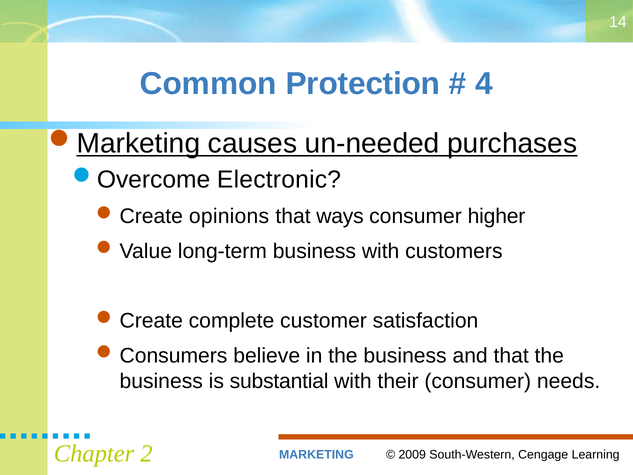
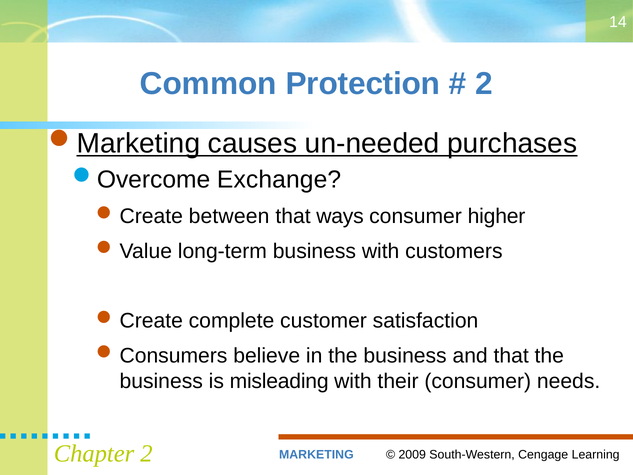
4 at (484, 84): 4 -> 2
Electronic: Electronic -> Exchange
opinions: opinions -> between
substantial: substantial -> misleading
